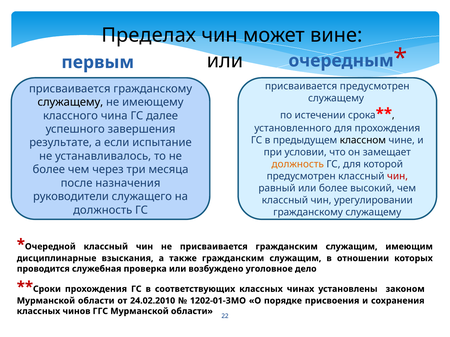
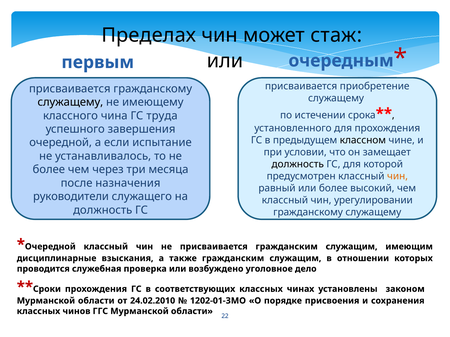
вине: вине -> стаж
присваивается предусмотрен: предусмотрен -> приобретение
далее: далее -> труда
результате at (61, 143): результате -> очередной
должность at (298, 164) colour: orange -> black
чин at (397, 176) colour: red -> orange
